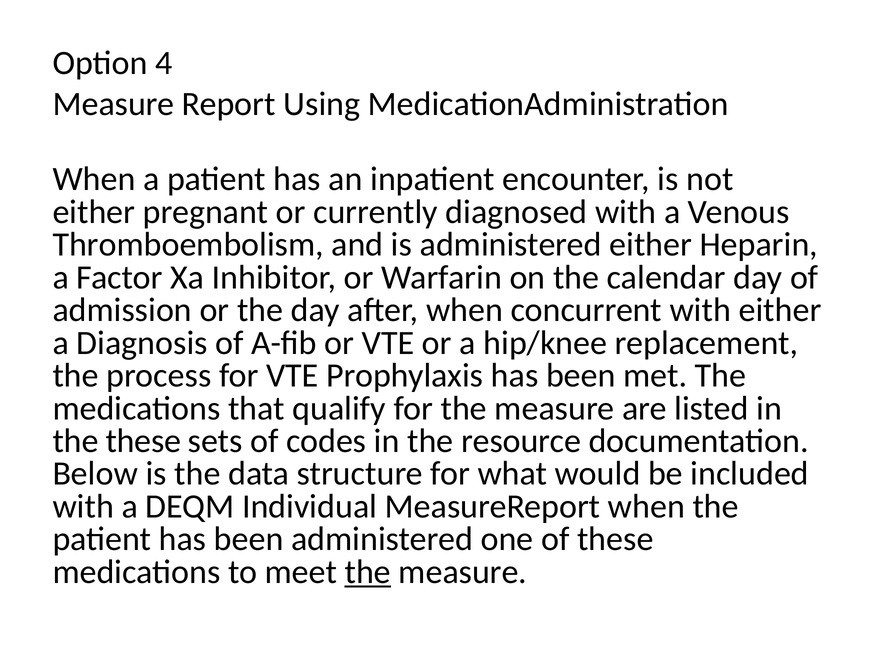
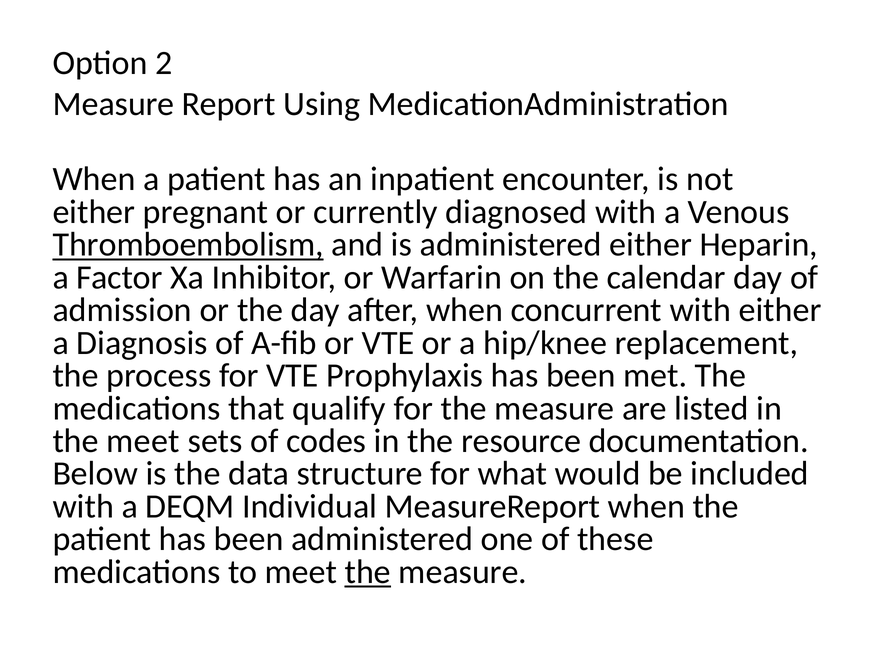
4: 4 -> 2
Thromboembolism underline: none -> present
the these: these -> meet
